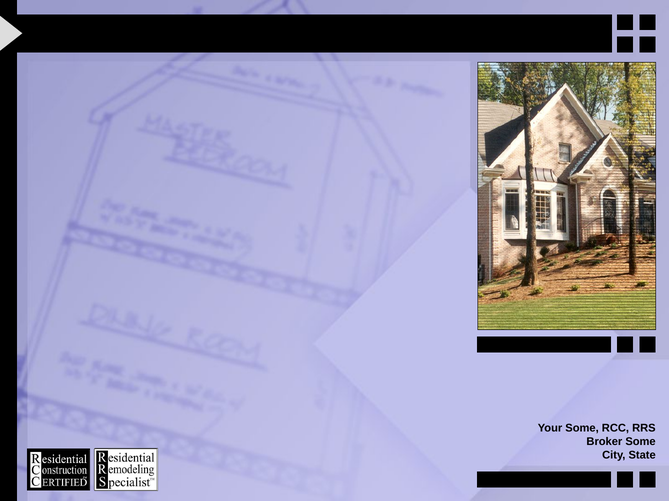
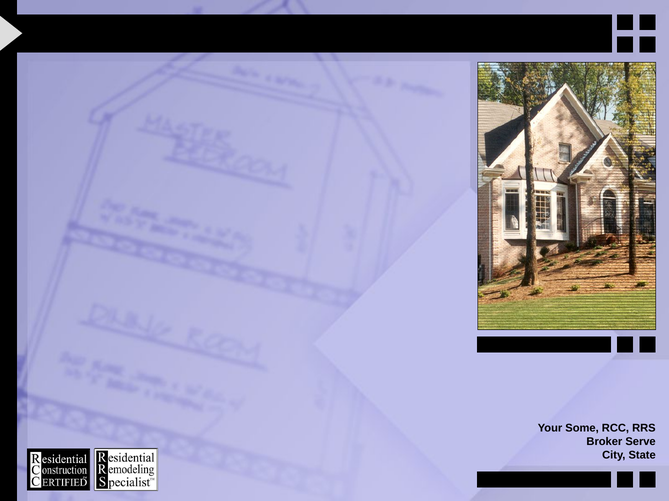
Broker Some: Some -> Serve
